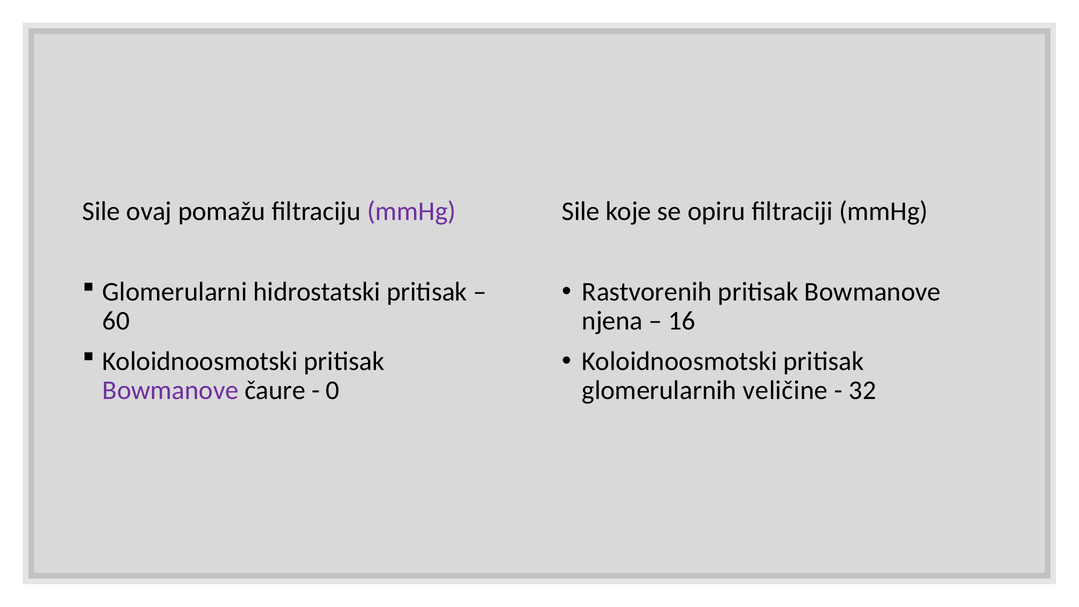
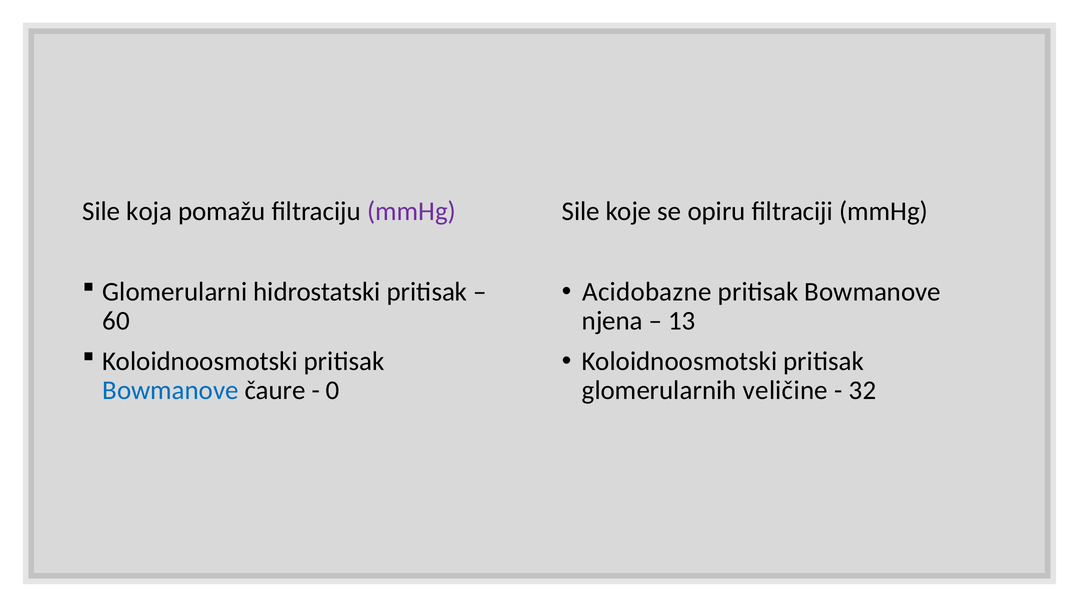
ovaj: ovaj -> koja
Rastvorenih: Rastvorenih -> Acidobazne
16: 16 -> 13
Bowmanove at (171, 390) colour: purple -> blue
